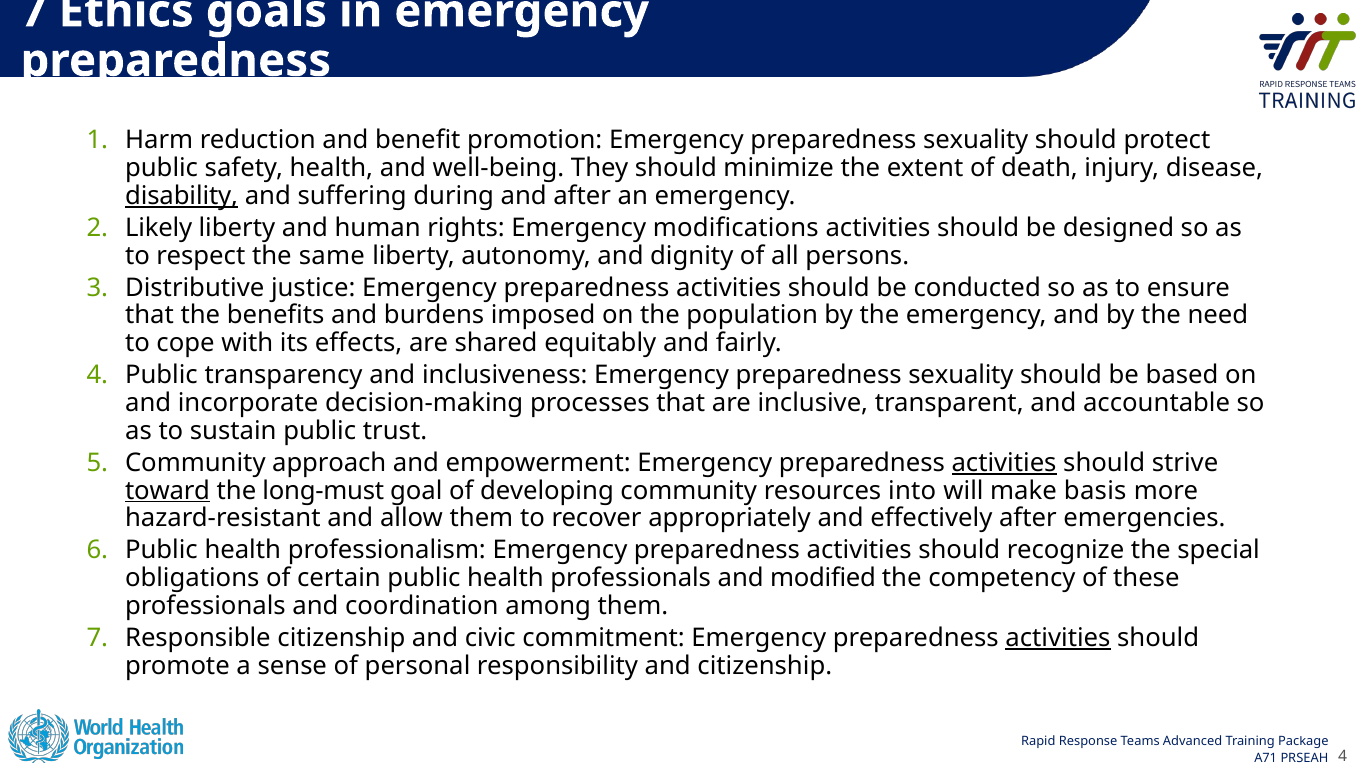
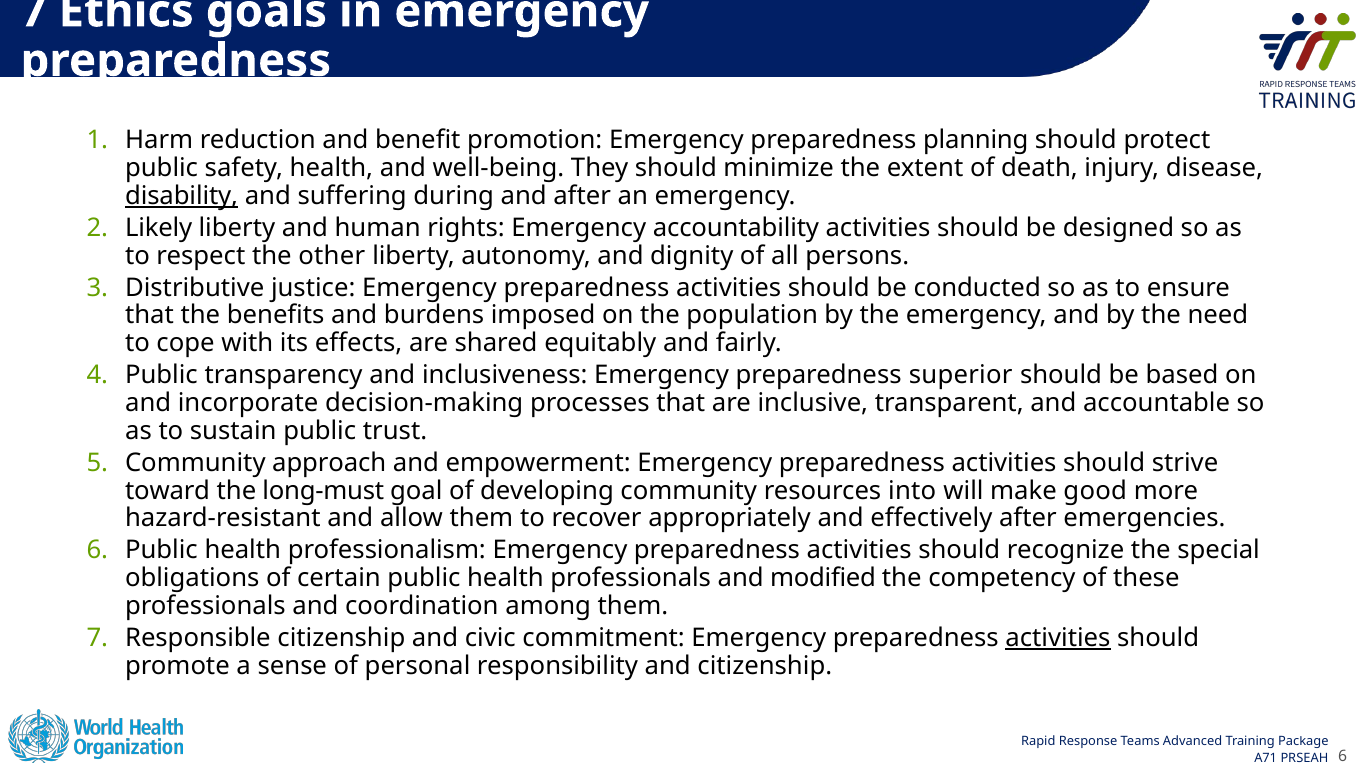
promotion Emergency preparedness sexuality: sexuality -> planning
modifications: modifications -> accountability
same: same -> other
inclusiveness Emergency preparedness sexuality: sexuality -> superior
activities at (1004, 463) underline: present -> none
toward underline: present -> none
basis: basis -> good
4 at (1342, 756): 4 -> 6
